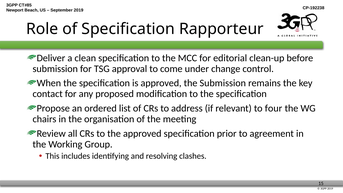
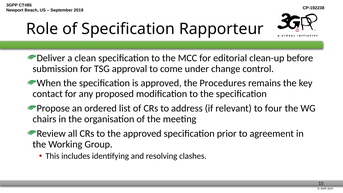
the Submission: Submission -> Procedures
